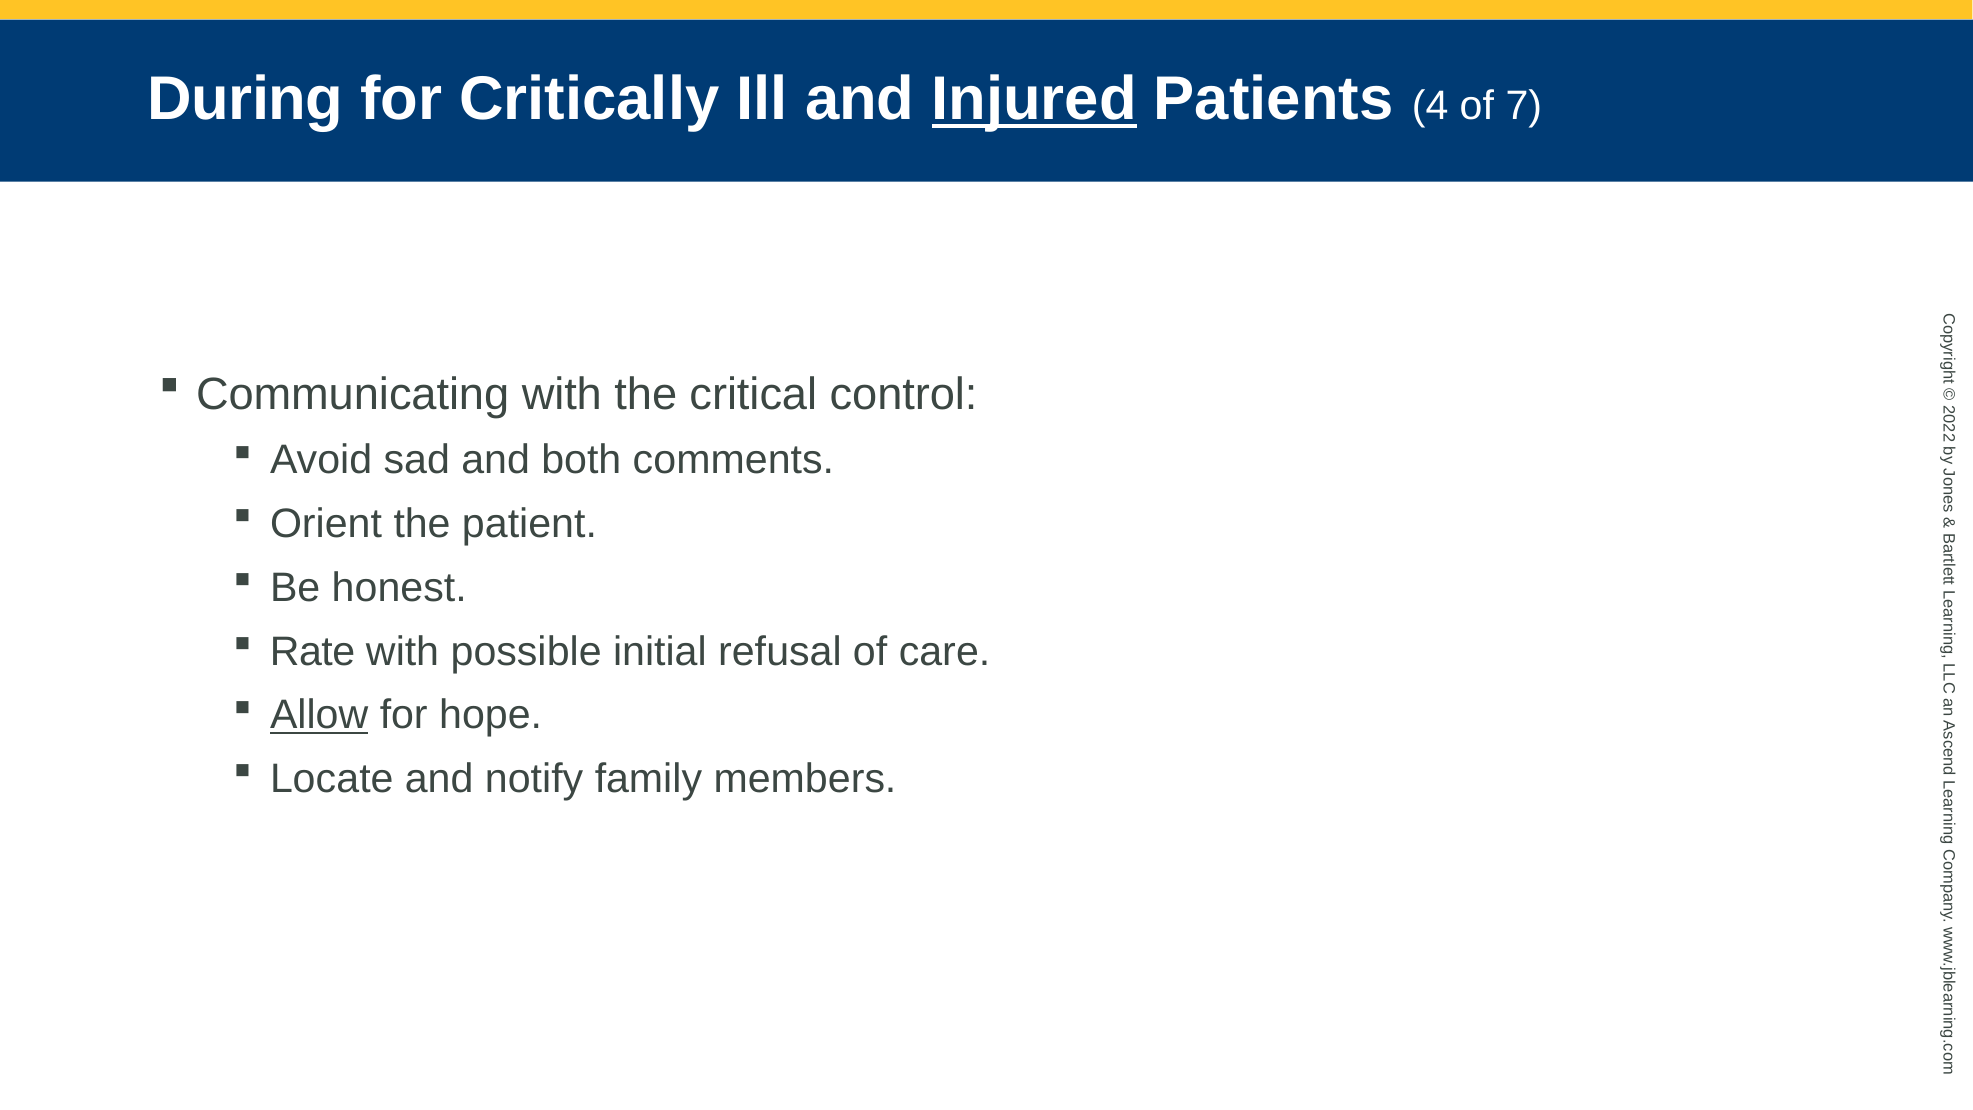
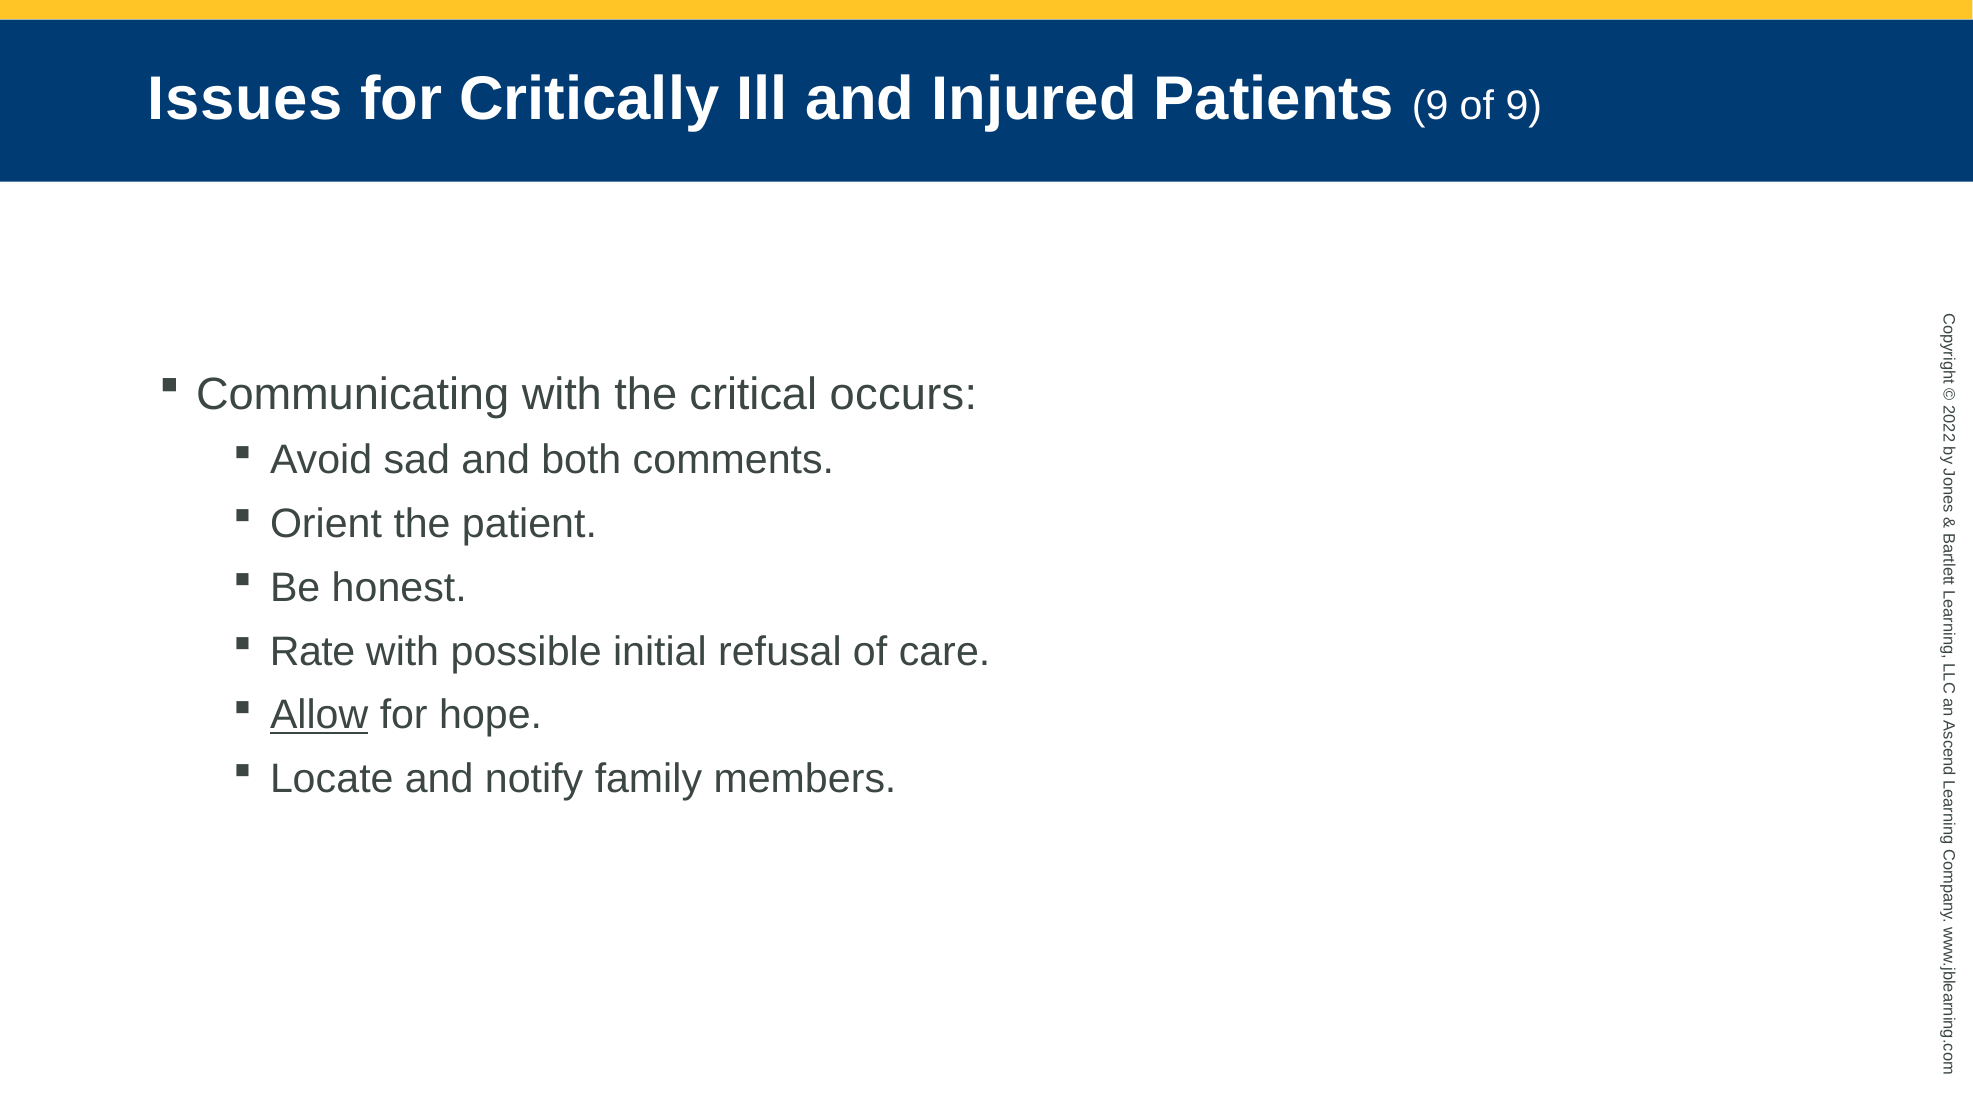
During: During -> Issues
Injured underline: present -> none
Patients 4: 4 -> 9
of 7: 7 -> 9
control: control -> occurs
